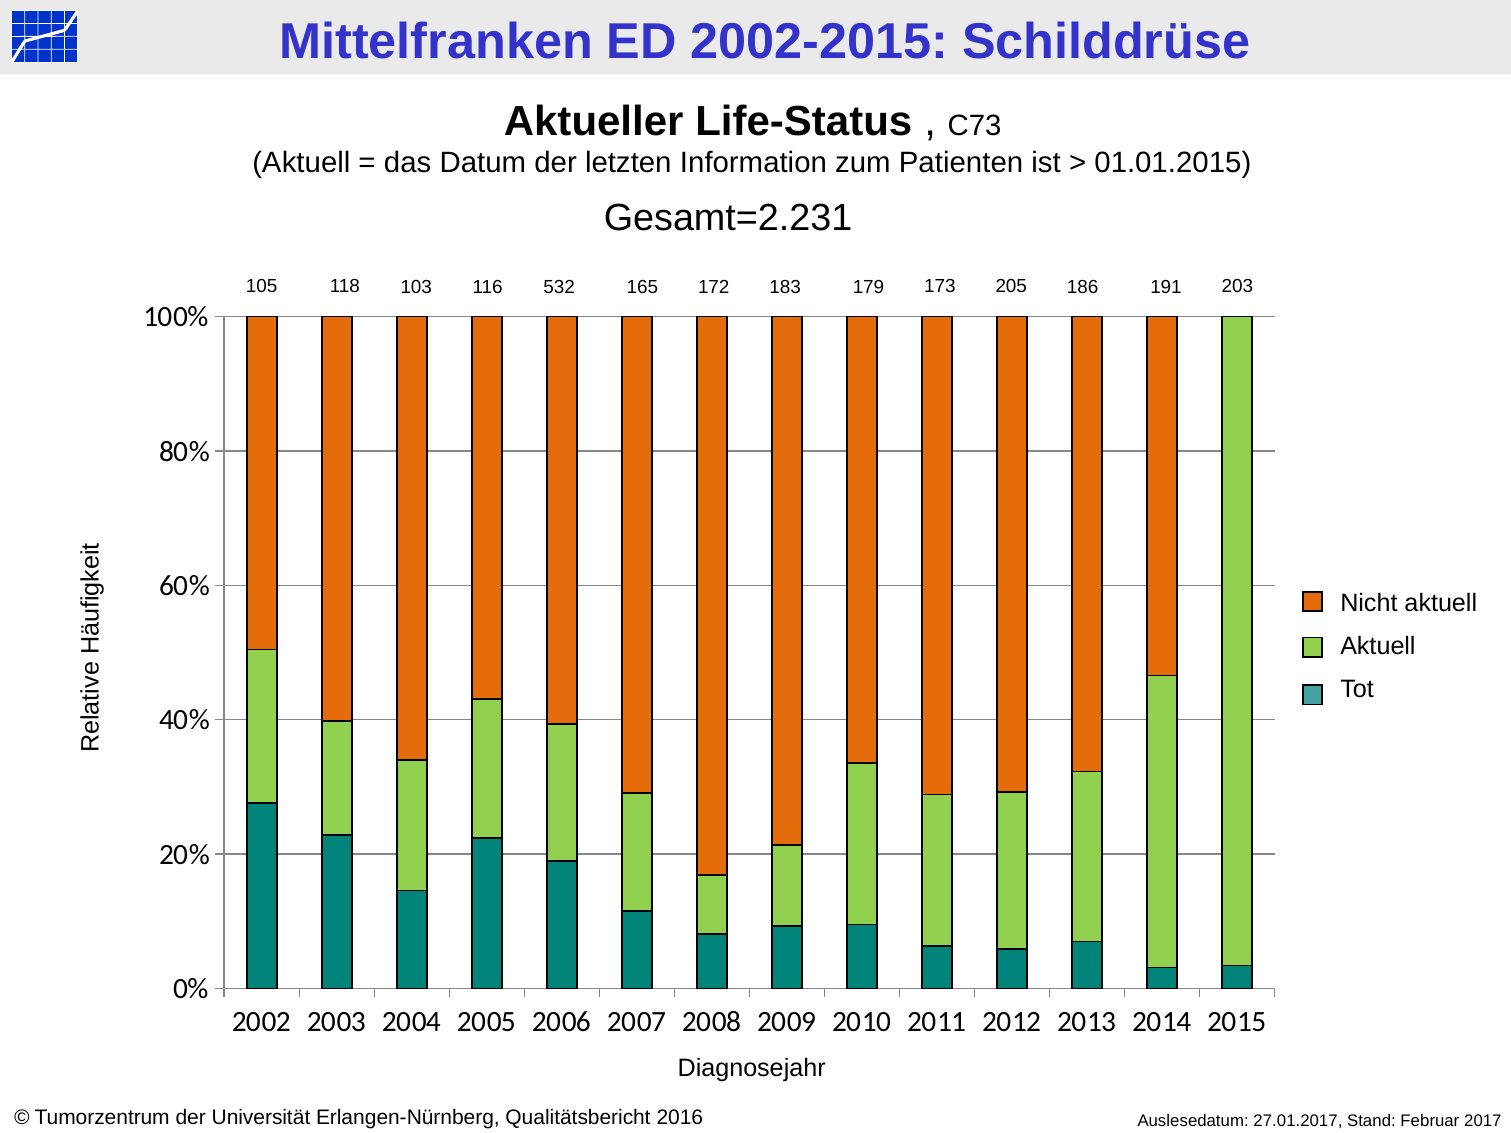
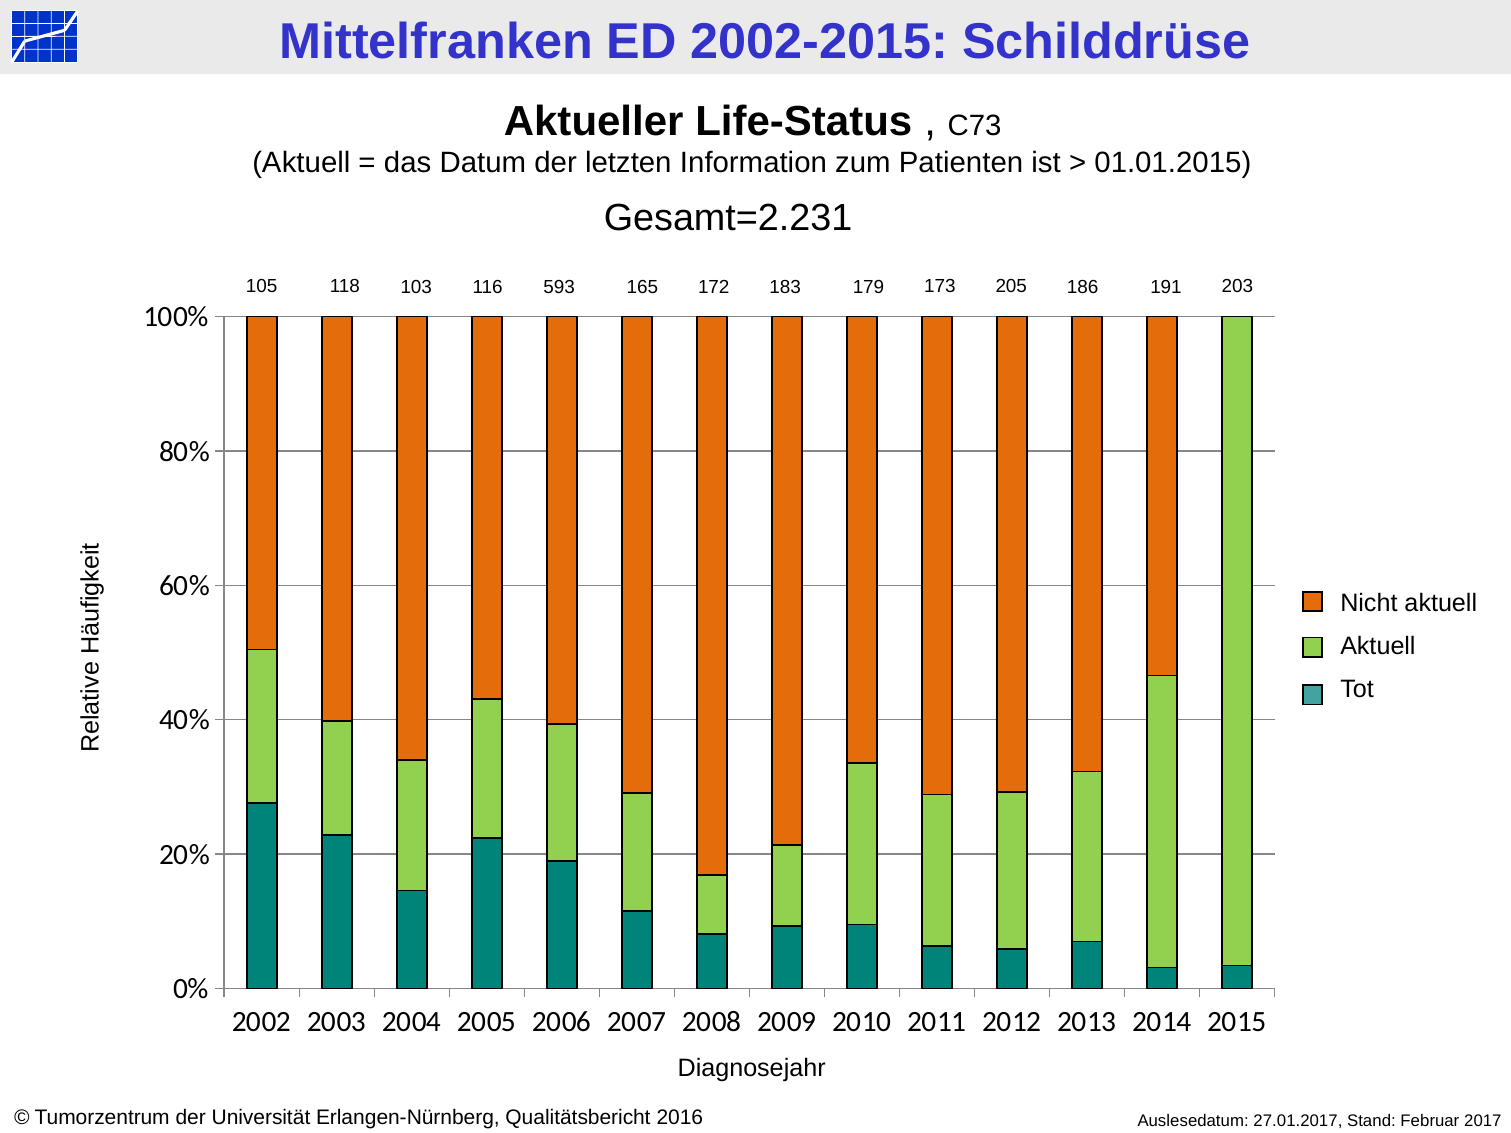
532: 532 -> 593
